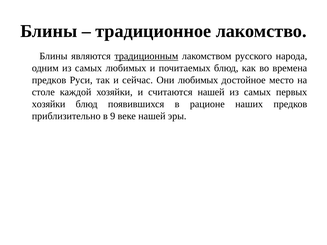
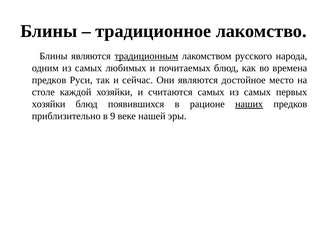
Они любимых: любимых -> являются
считаются нашей: нашей -> самых
наших underline: none -> present
